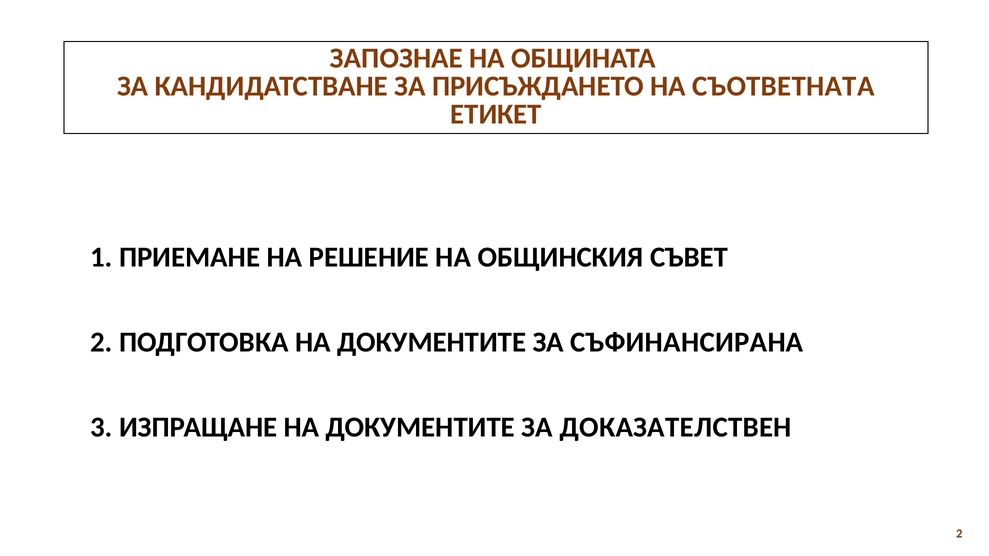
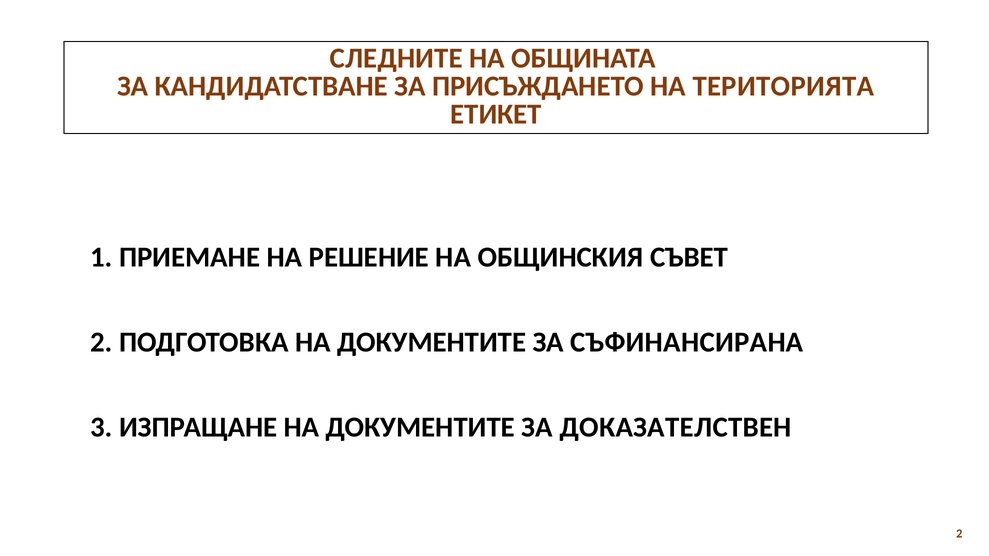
ЗАПОЗНАЕ: ЗАПОЗНАЕ -> СЛЕДНИТЕ
СЪОТВЕТНАТА: СЪОТВЕТНАТА -> ТЕРИТОРИЯТА
